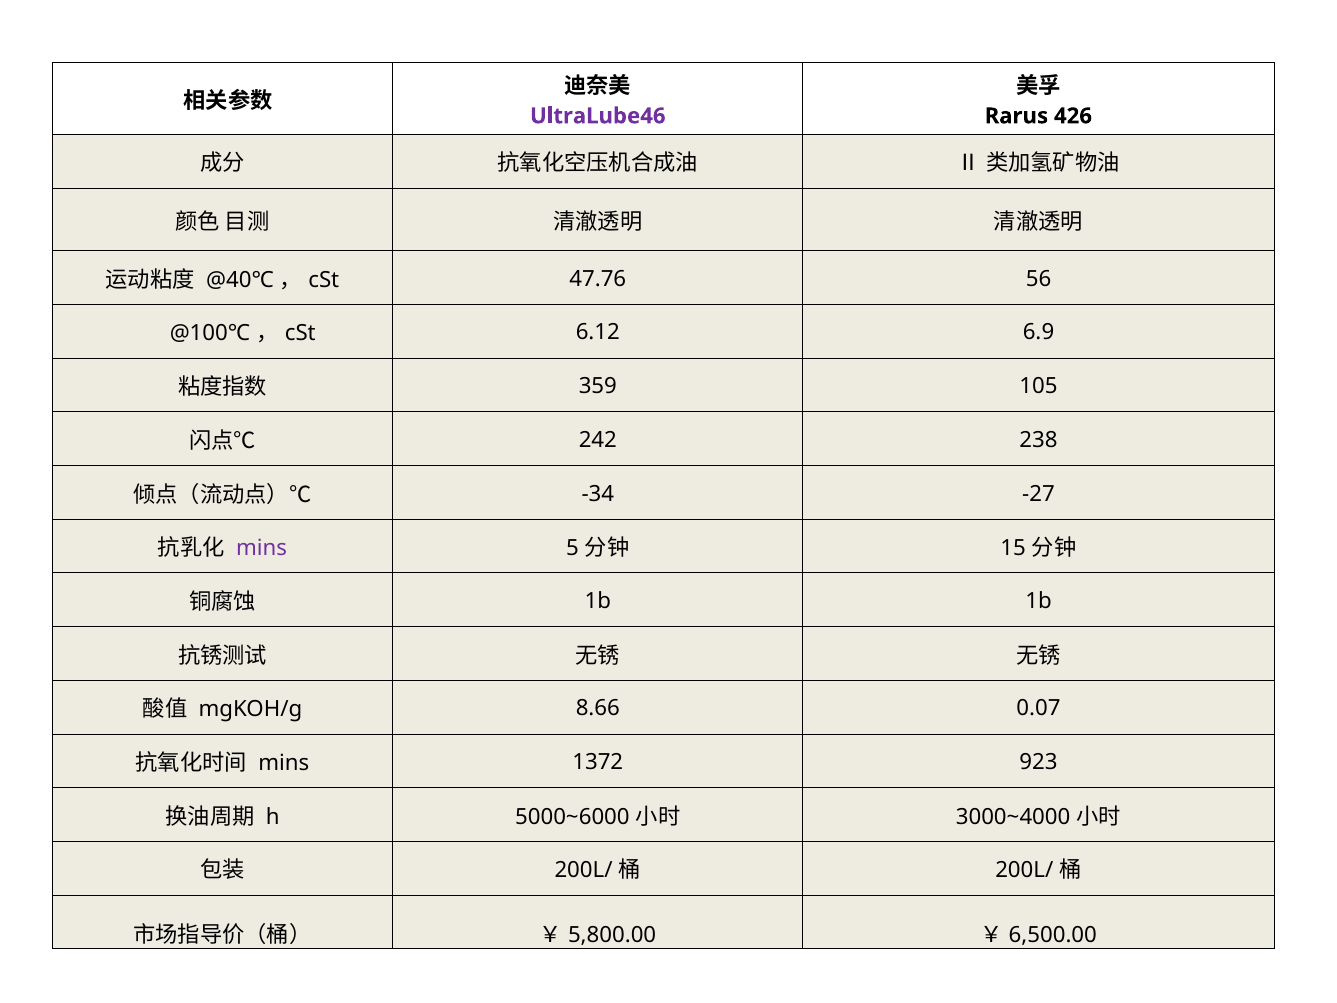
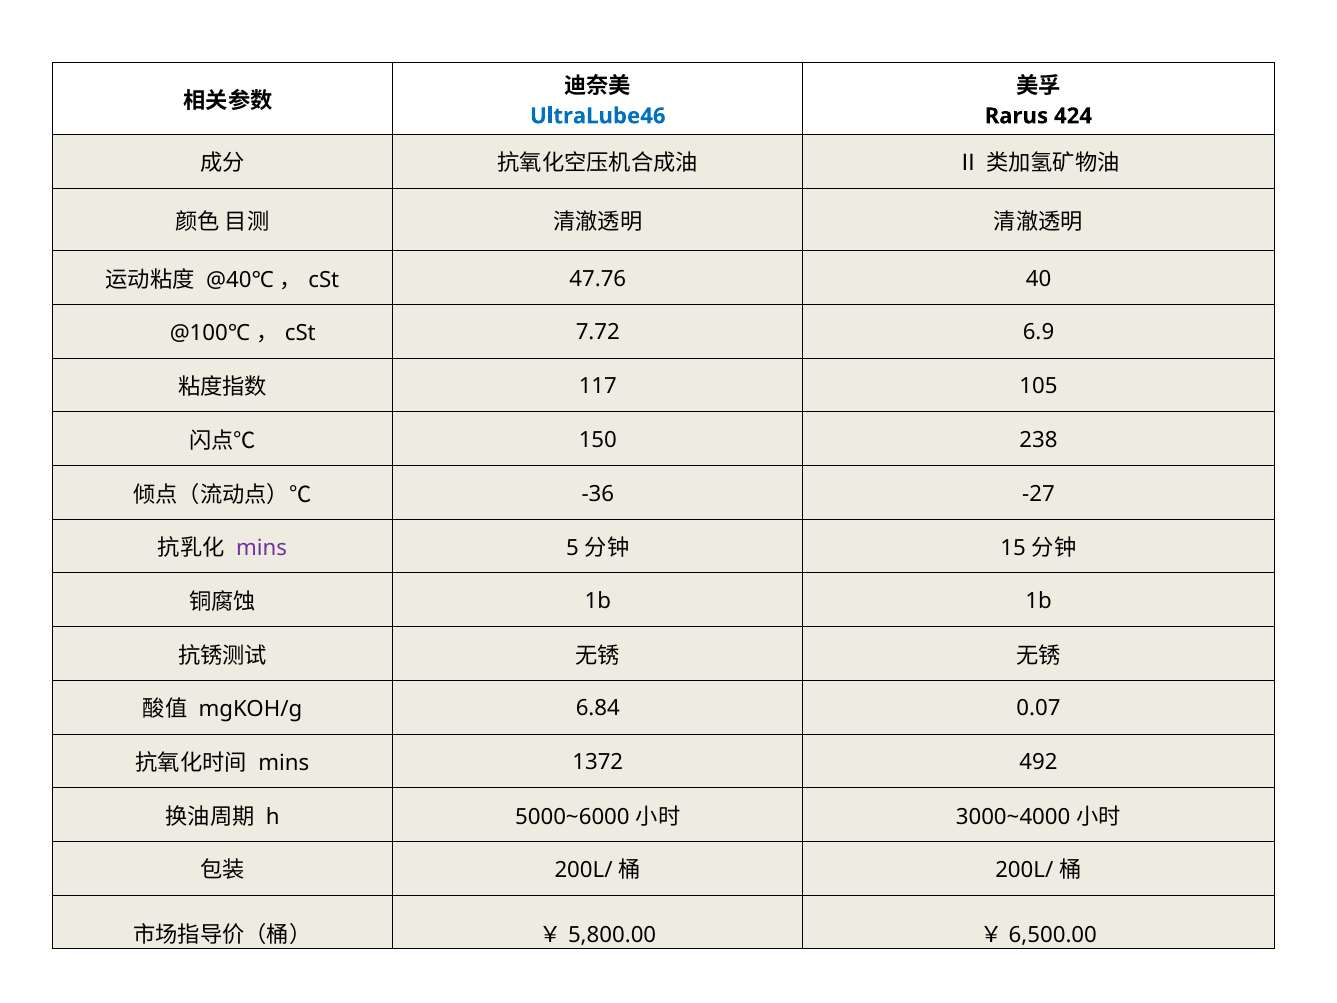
UltraLube46 colour: purple -> blue
426: 426 -> 424
56: 56 -> 40
6.12: 6.12 -> 7.72
359: 359 -> 117
242: 242 -> 150
-34: -34 -> -36
8.66: 8.66 -> 6.84
923: 923 -> 492
